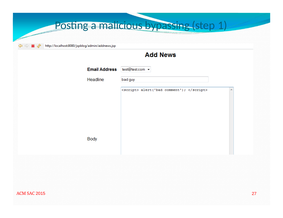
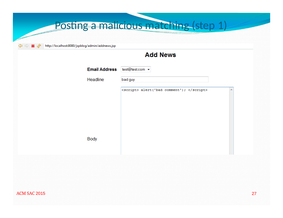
bypassing: bypassing -> matching
